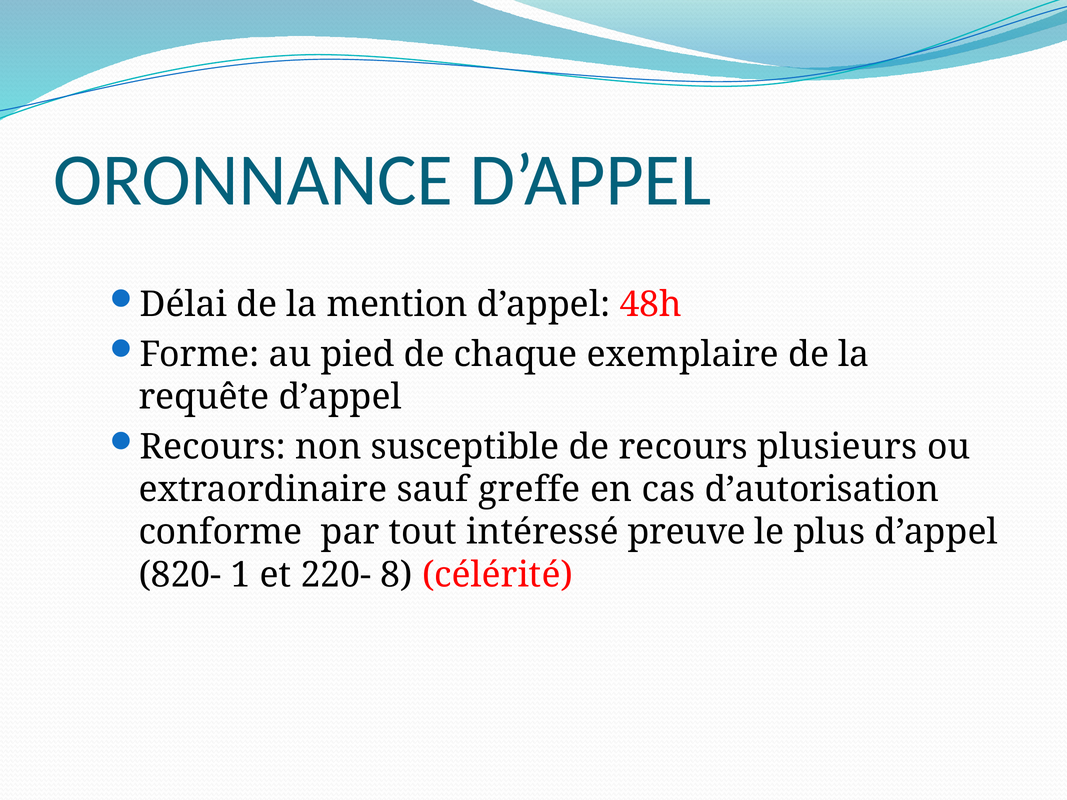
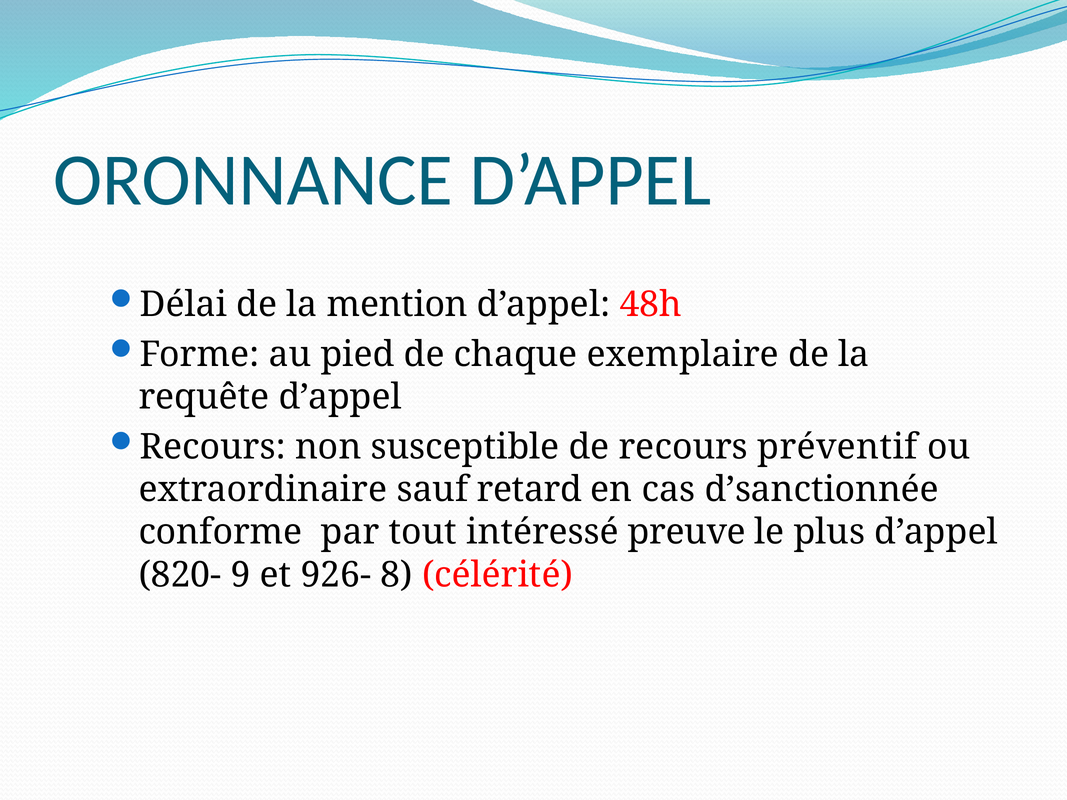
plusieurs: plusieurs -> préventif
greffe: greffe -> retard
d’autorisation: d’autorisation -> d’sanctionnée
1: 1 -> 9
220-: 220- -> 926-
